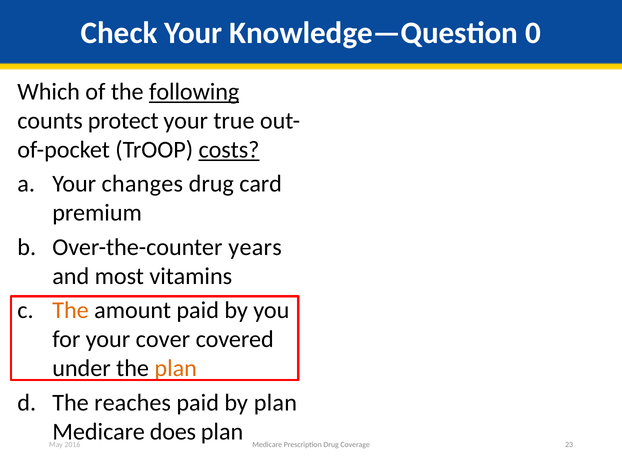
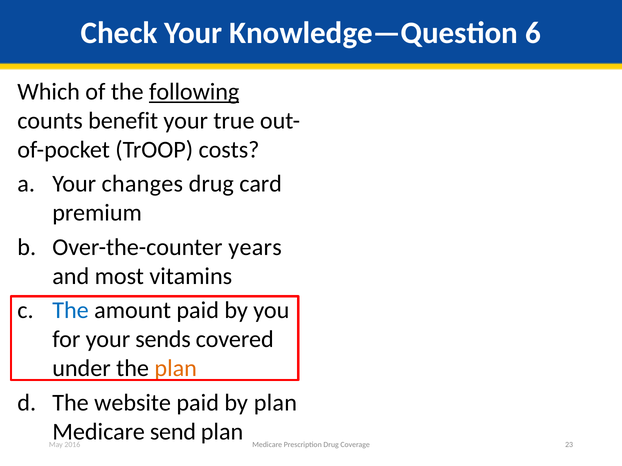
0: 0 -> 6
protect: protect -> benefit
costs underline: present -> none
The at (71, 311) colour: orange -> blue
cover: cover -> sends
reaches: reaches -> website
does: does -> send
